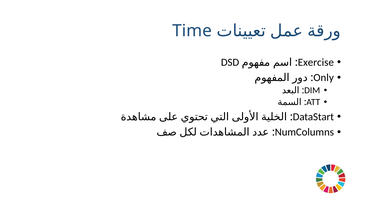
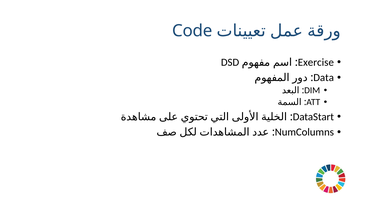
Time: Time -> Code
Only: Only -> Data
